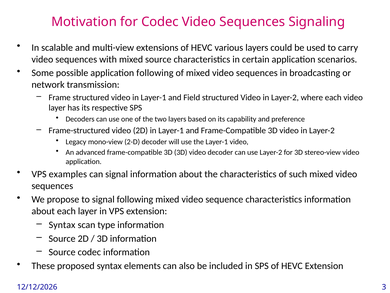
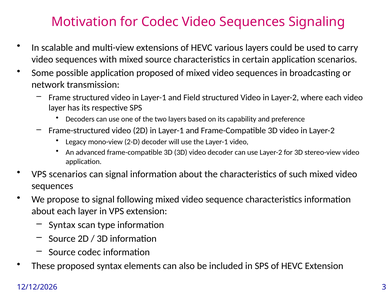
application following: following -> proposed
VPS examples: examples -> scenarios
